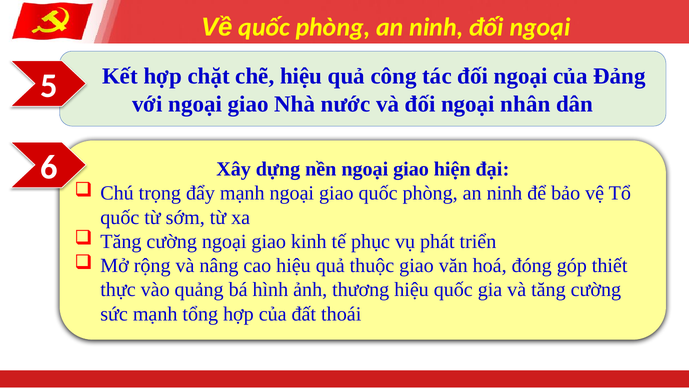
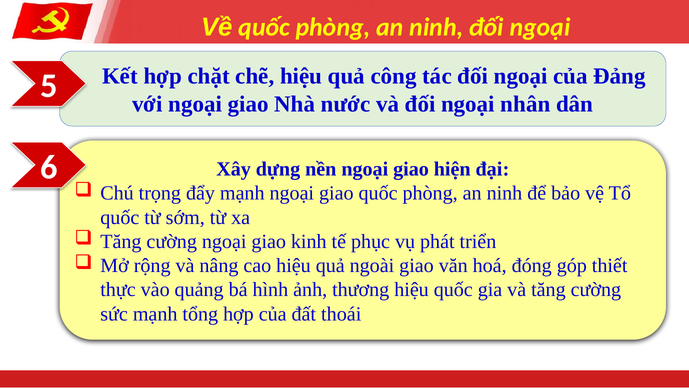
thuộc: thuộc -> ngoài
